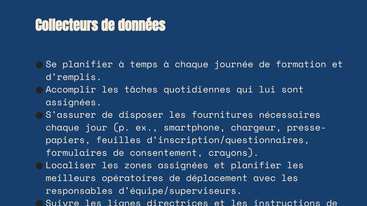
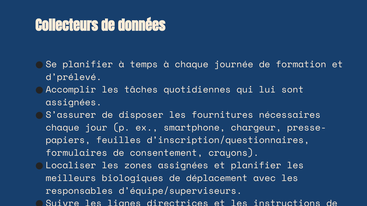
d’remplis: d’remplis -> d’prélevé
opératoires: opératoires -> biologiques
